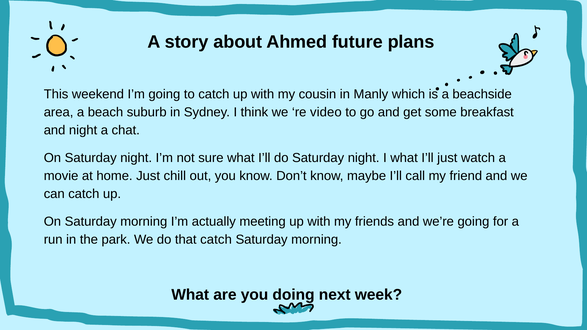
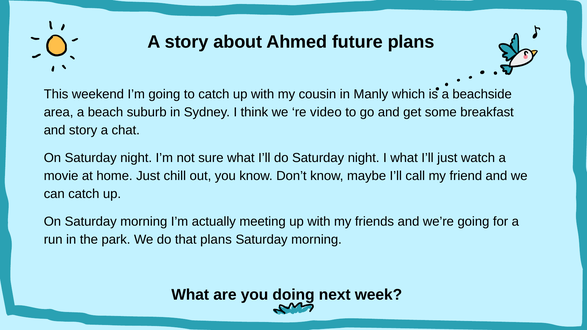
and night: night -> story
that catch: catch -> plans
